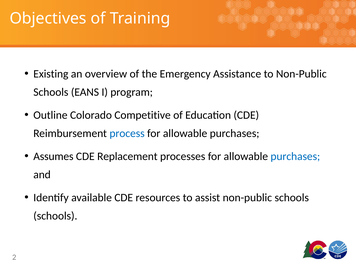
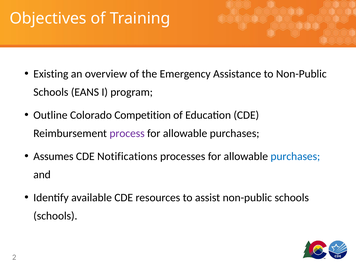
Competitive: Competitive -> Competition
process colour: blue -> purple
Replacement: Replacement -> Notifications
